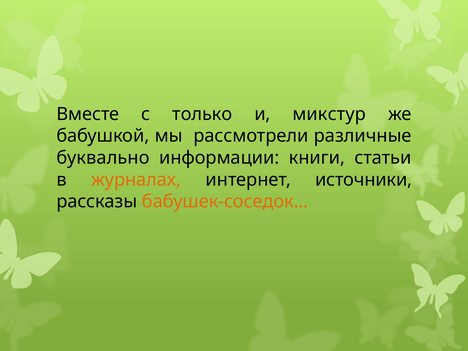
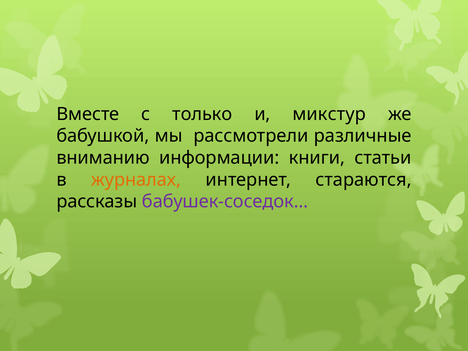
буквально: буквально -> вниманию
источники: источники -> стараются
бабушек-соседок… colour: orange -> purple
